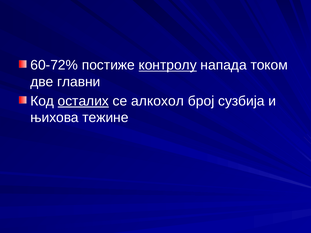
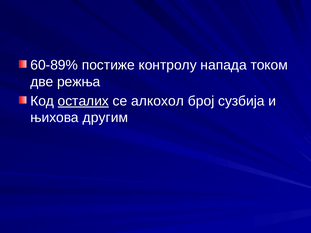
60-72%: 60-72% -> 60-89%
контролу underline: present -> none
главни: главни -> режња
тежине: тежине -> другим
